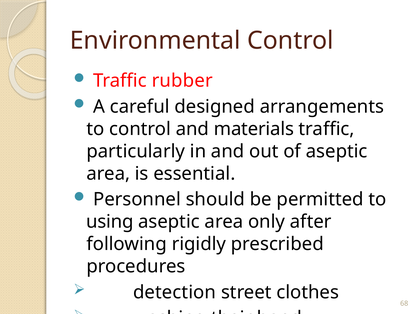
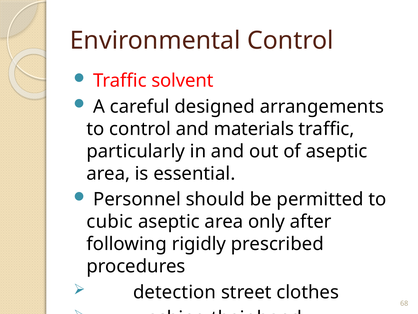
rubber: rubber -> solvent
using: using -> cubic
